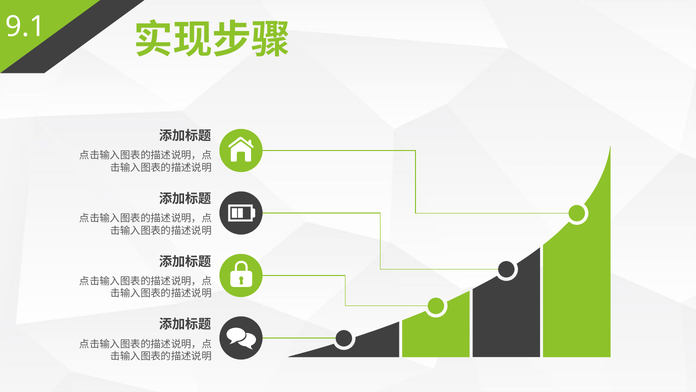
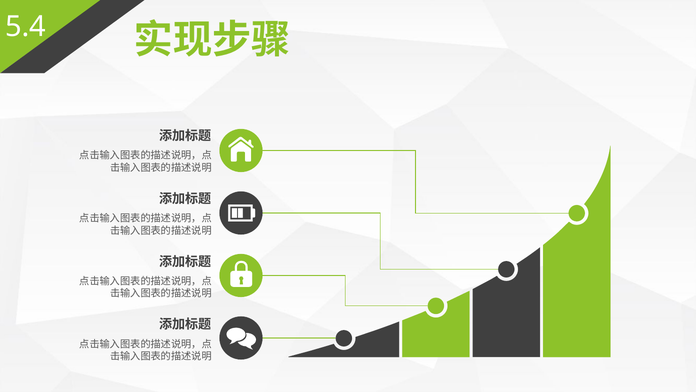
9.1: 9.1 -> 5.4
